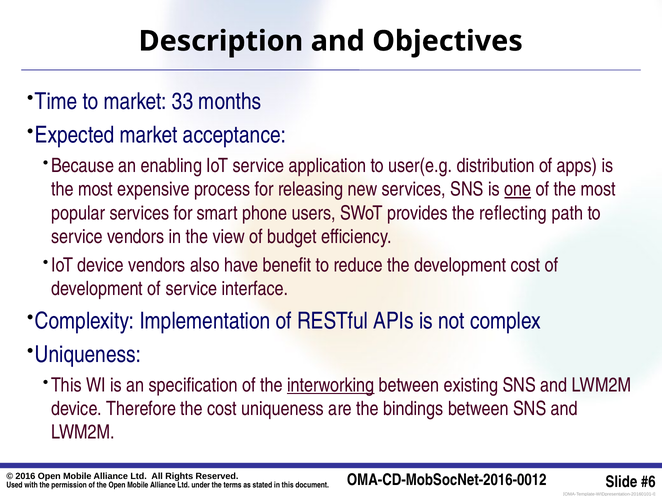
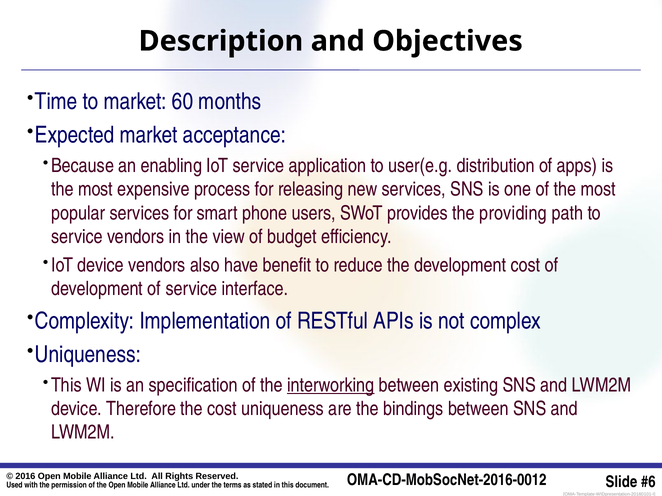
33: 33 -> 60
one underline: present -> none
reflecting: reflecting -> providing
